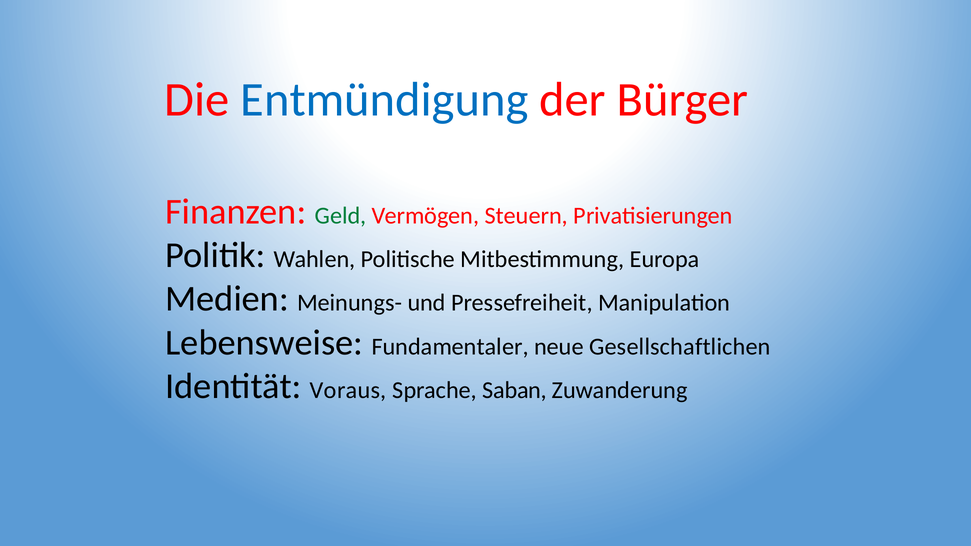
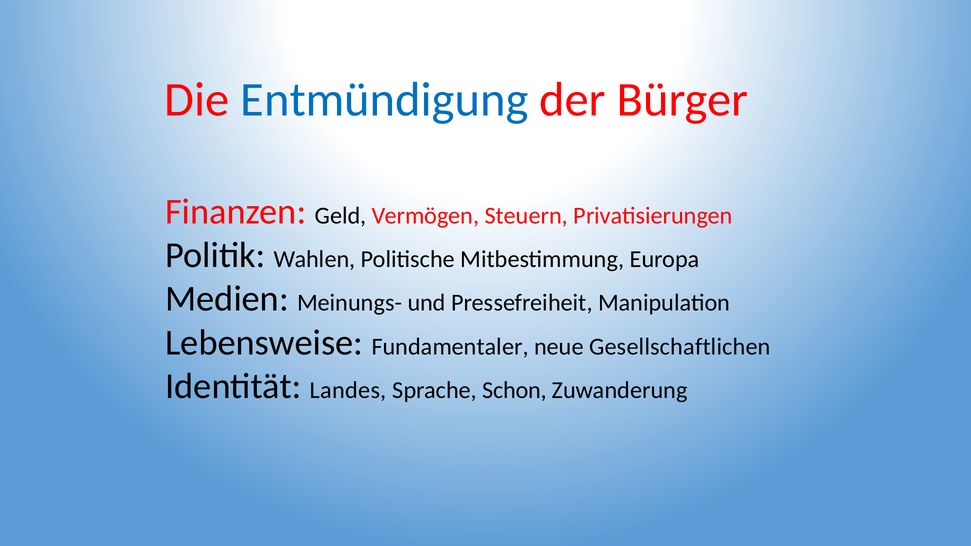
Geld colour: green -> black
Voraus: Voraus -> Landes
Saban: Saban -> Schon
